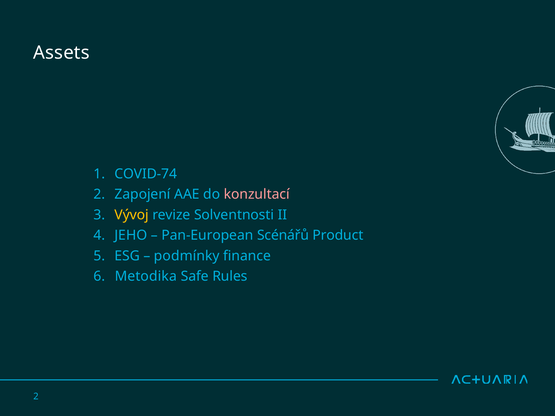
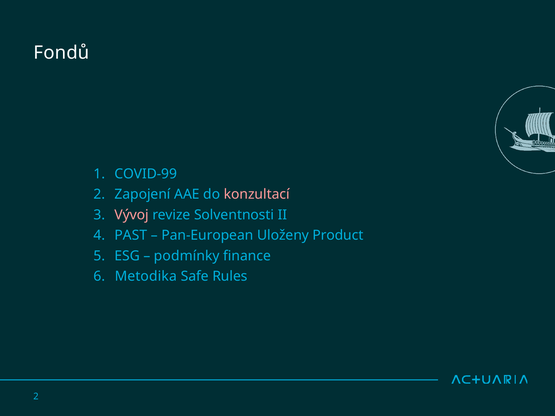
Assets: Assets -> Fondů
COVID-74: COVID-74 -> COVID-99
Vývoj colour: yellow -> pink
JEHO: JEHO -> PAST
Scénářů: Scénářů -> Uloženy
